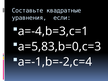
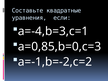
a=5,83,b=0,c=3: a=5,83,b=0,c=3 -> a=0,85,b=0,c=3
a=-1,b=-2,c=4: a=-1,b=-2,c=4 -> a=-1,b=-2,c=2
